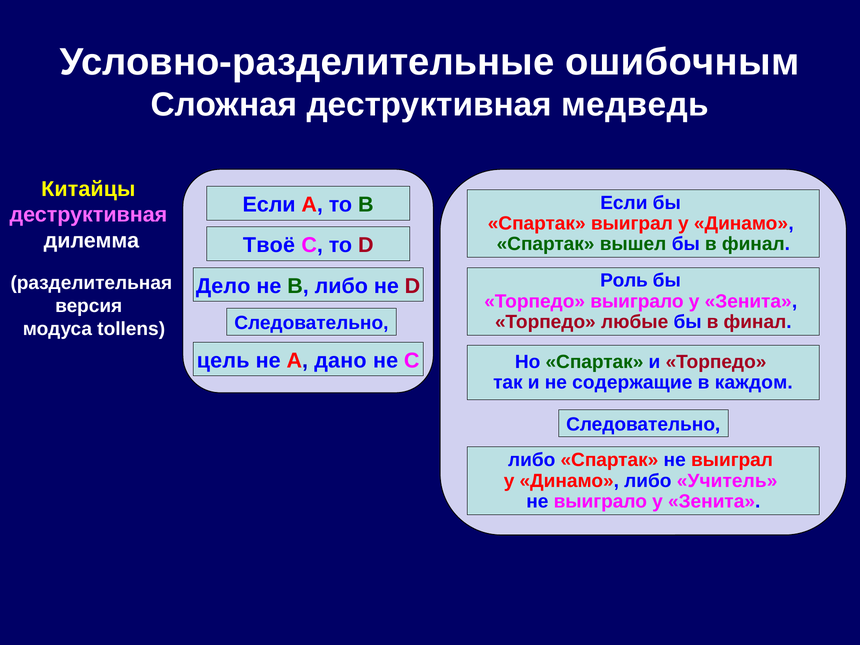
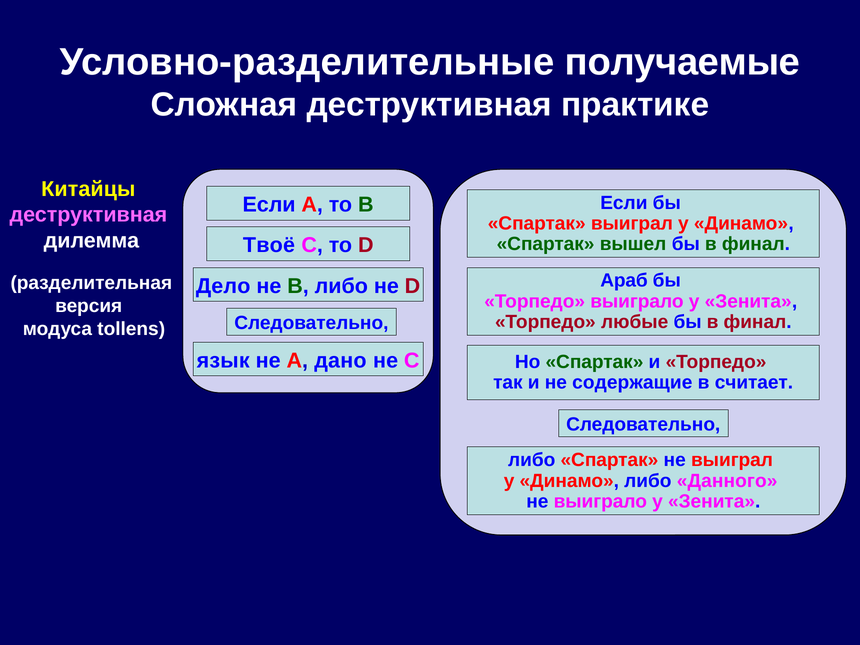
ошибочным: ошибочным -> получаемые
медведь: медведь -> практике
Роль: Роль -> Араб
цель: цель -> язык
каждом: каждом -> считает
Учитель: Учитель -> Данного
